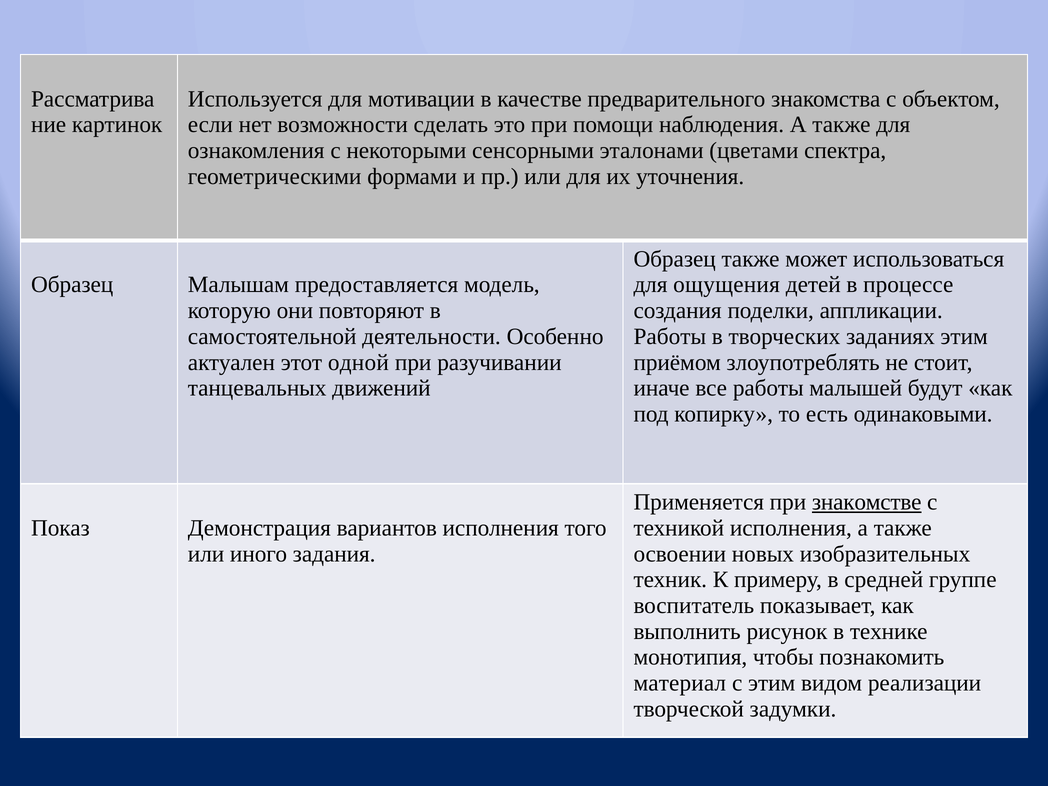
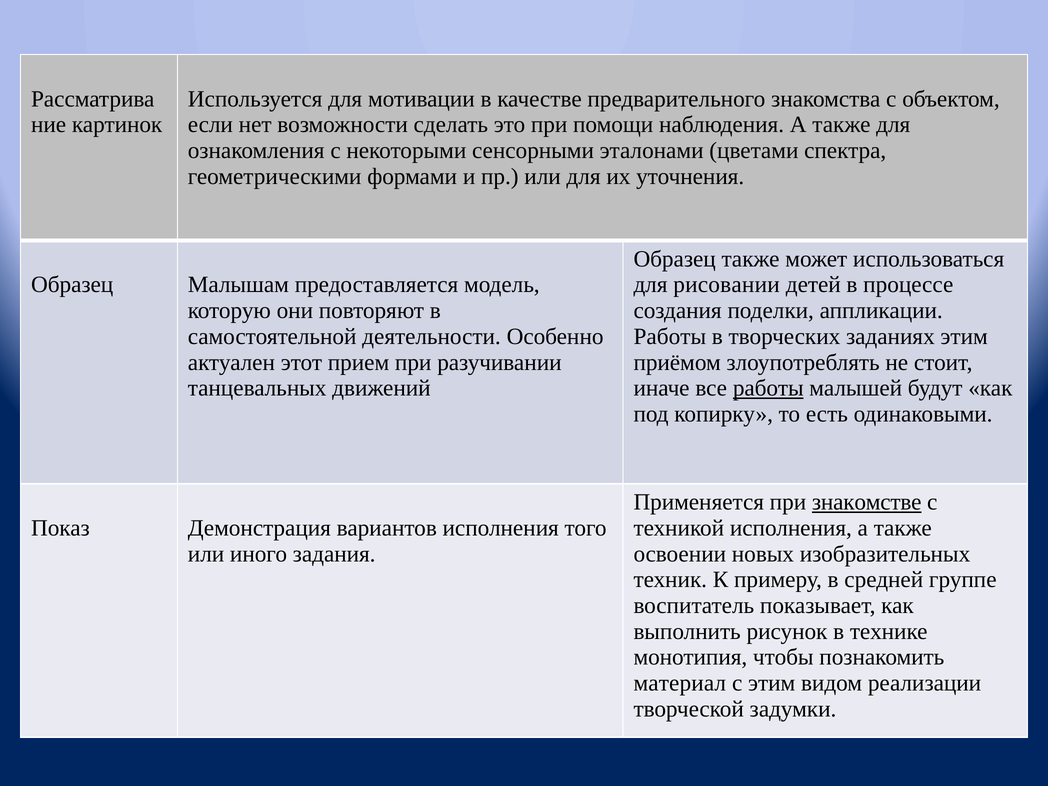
ощущения: ощущения -> рисовании
одной: одной -> прием
работы at (768, 388) underline: none -> present
